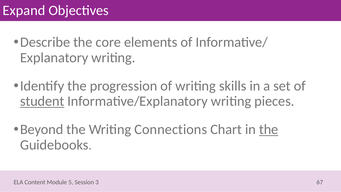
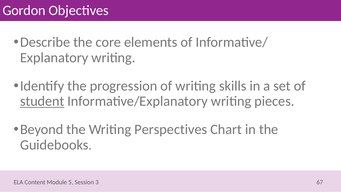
Expand: Expand -> Gordon
Connections: Connections -> Perspectives
the at (269, 129) underline: present -> none
